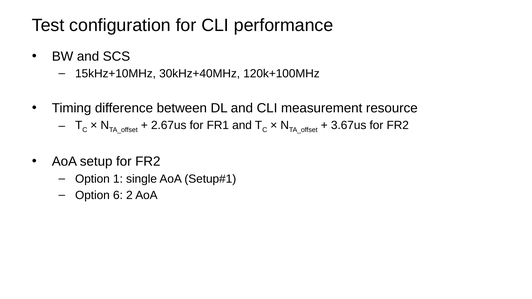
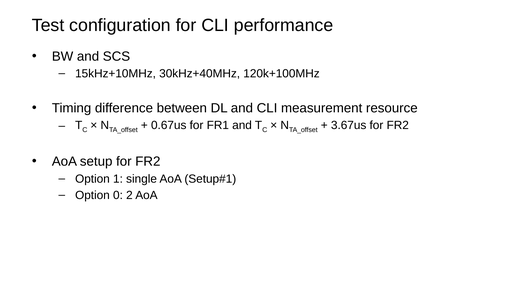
2.67us: 2.67us -> 0.67us
6: 6 -> 0
